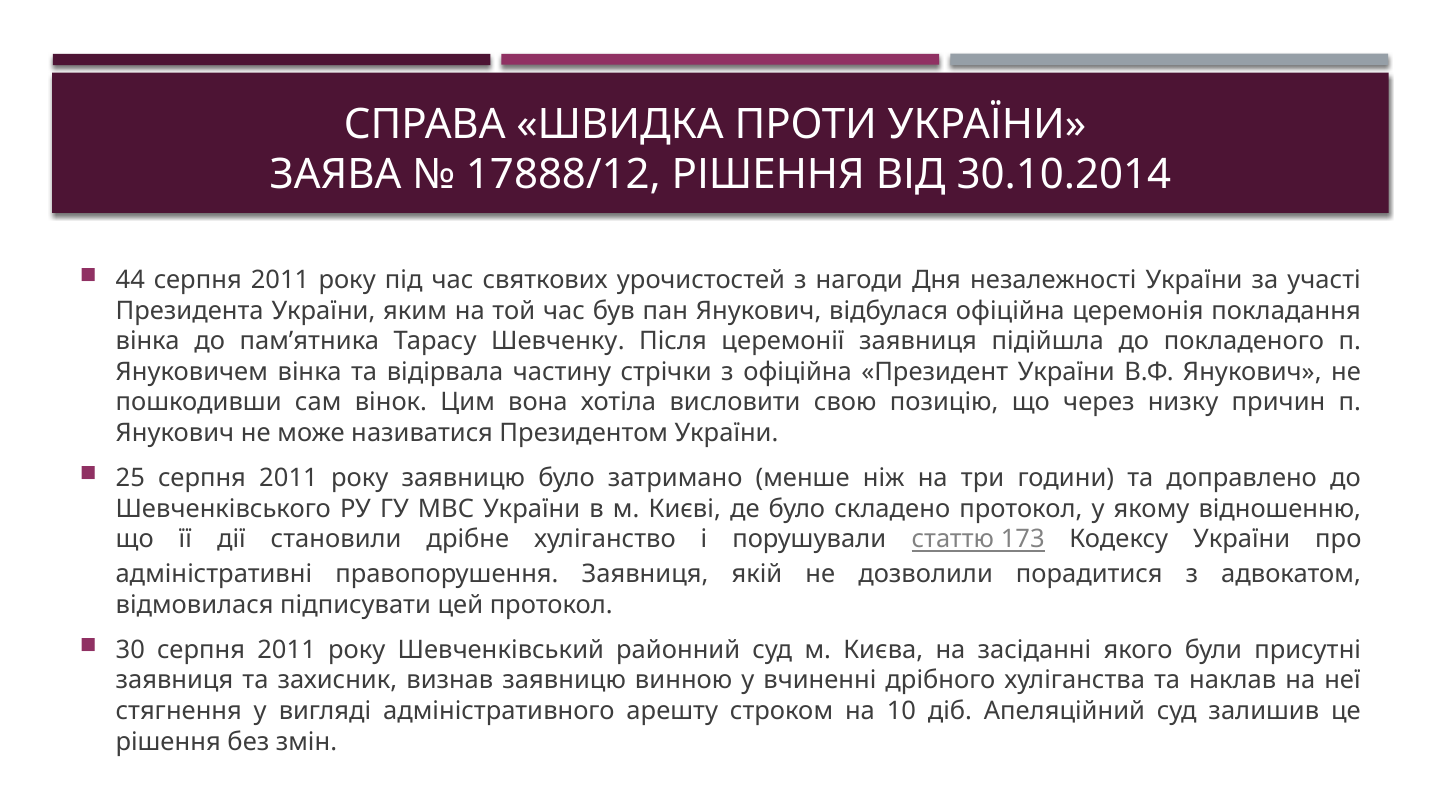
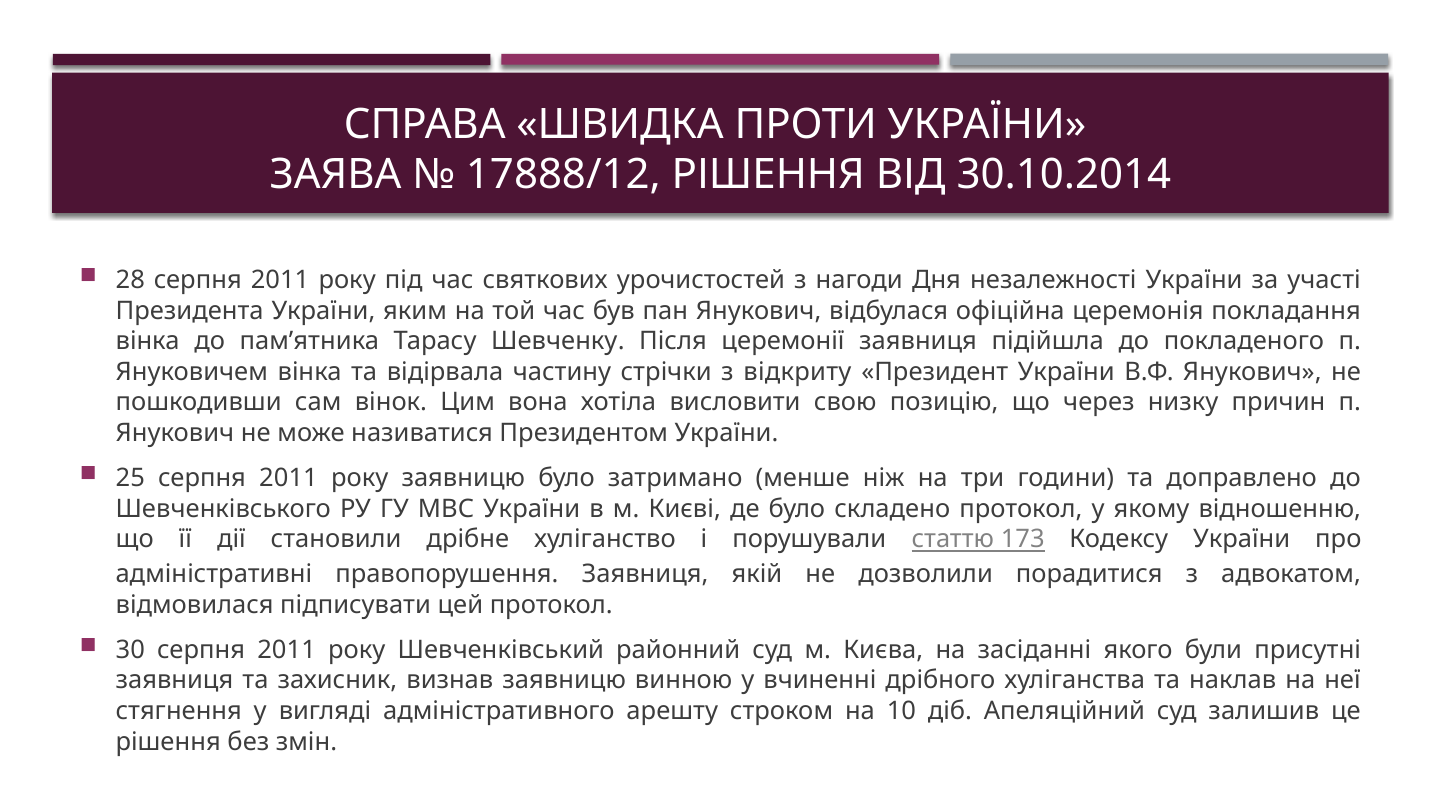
44: 44 -> 28
з офіційна: офіційна -> відкриту
